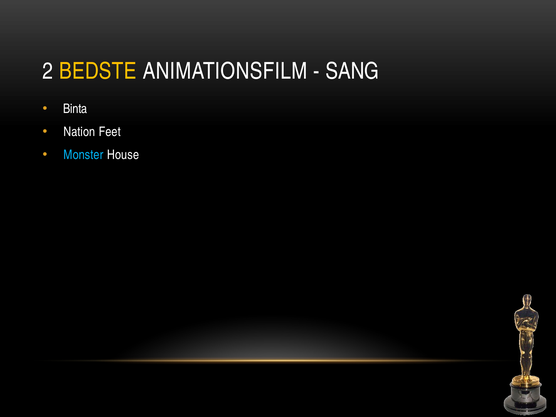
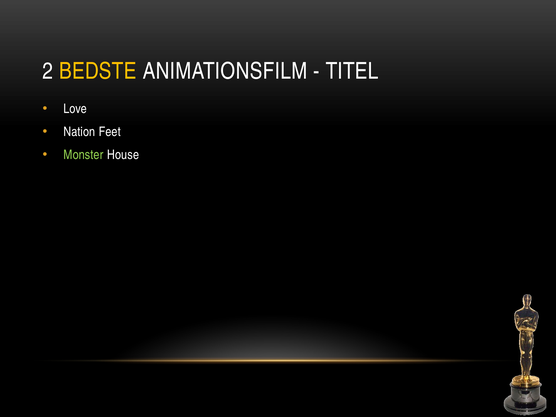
SANG: SANG -> TITEL
Binta: Binta -> Love
Monster colour: light blue -> light green
